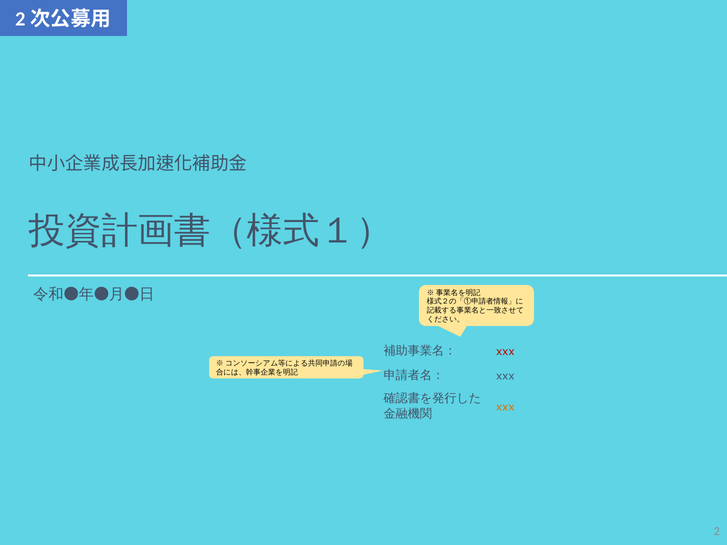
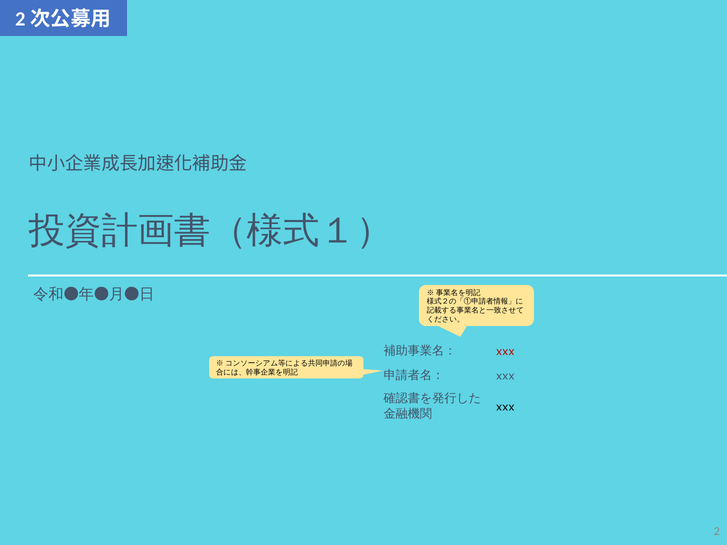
xxx at (505, 407) colour: orange -> black
